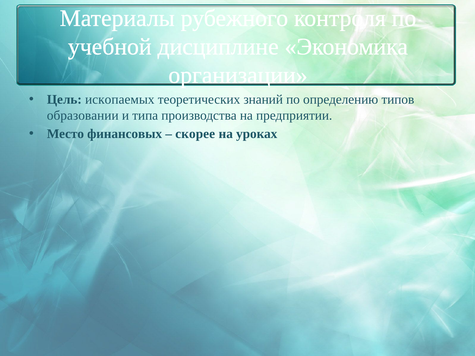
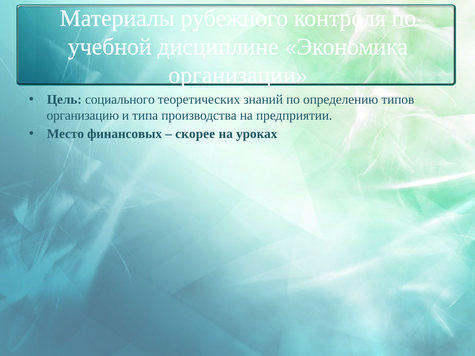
ископаемых: ископаемых -> социального
образовании: образовании -> организацию
